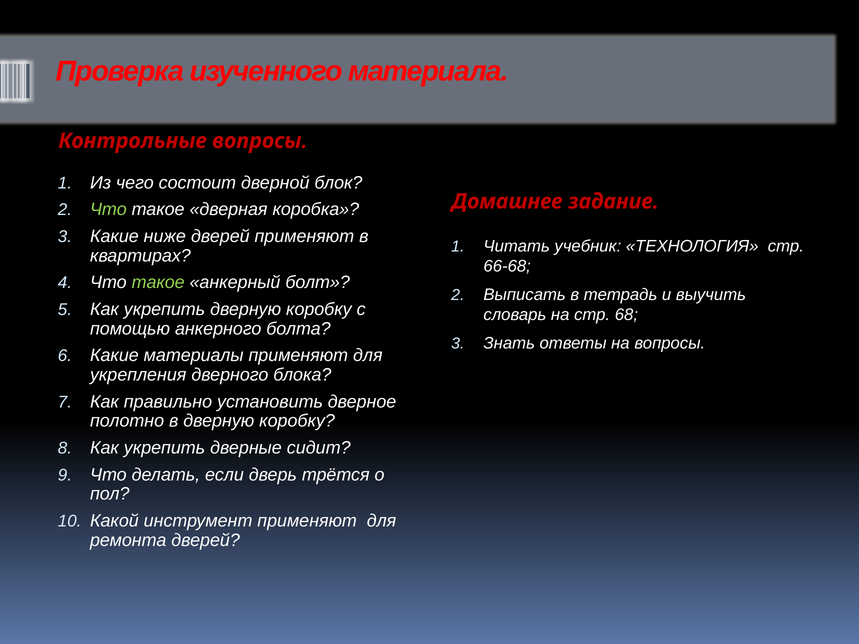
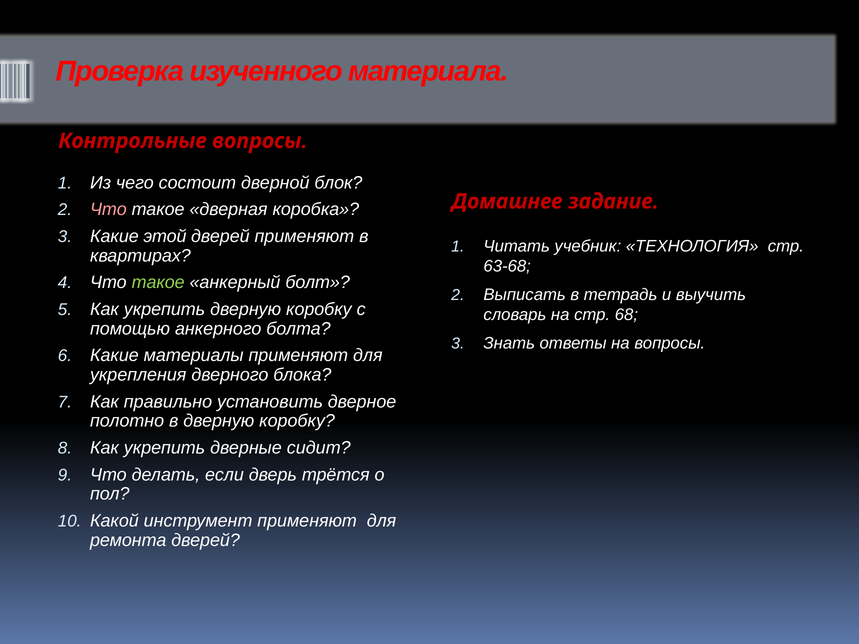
Что at (108, 210) colour: light green -> pink
ниже: ниже -> этой
66-68: 66-68 -> 63-68
